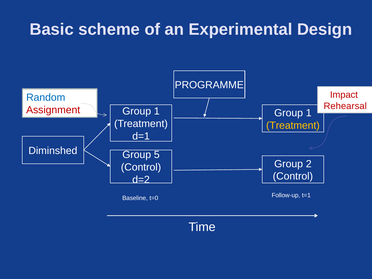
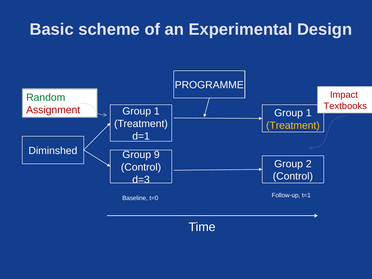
Random colour: blue -> green
Rehearsal: Rehearsal -> Textbooks
5: 5 -> 9
d=2: d=2 -> d=3
